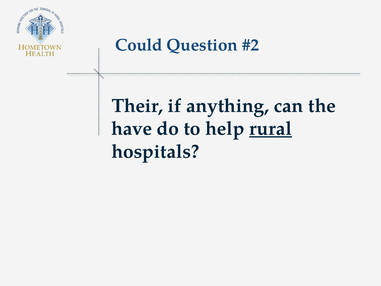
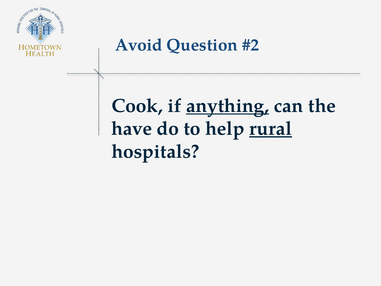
Could: Could -> Avoid
Their: Their -> Cook
anything underline: none -> present
